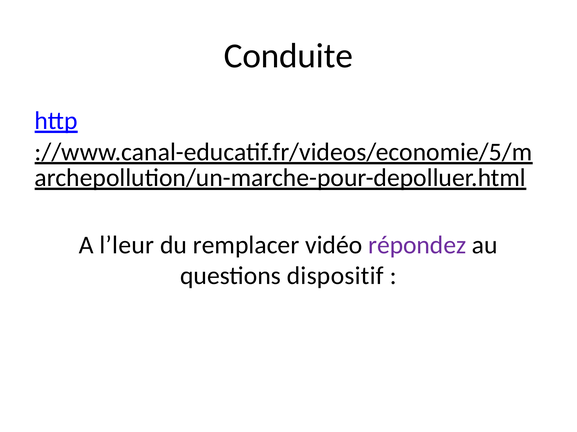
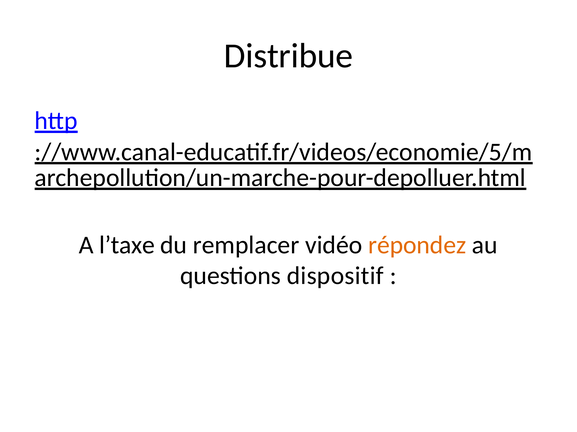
Conduite: Conduite -> Distribue
l’leur: l’leur -> l’taxe
répondez colour: purple -> orange
